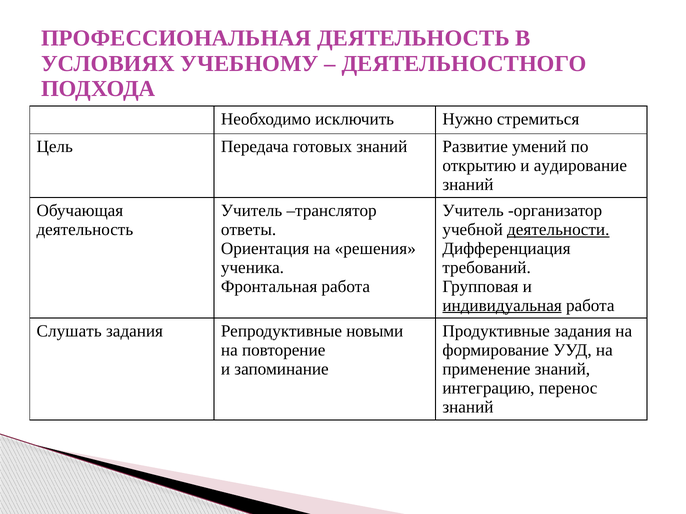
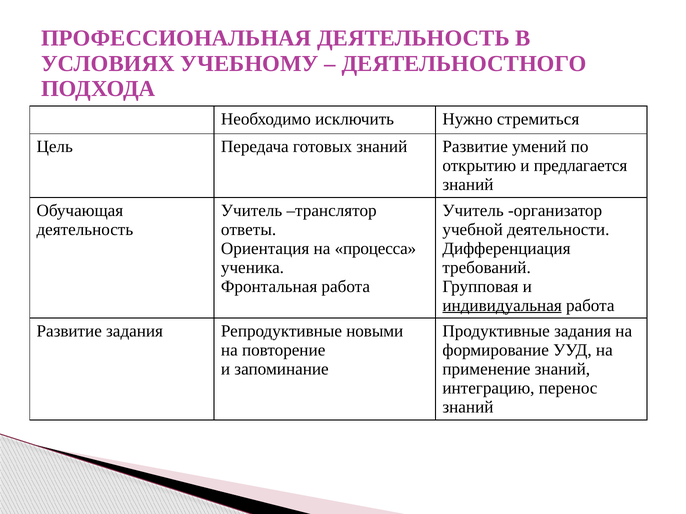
аудирование: аудирование -> предлагается
деятельности underline: present -> none
решения: решения -> процесса
Слушать at (69, 332): Слушать -> Развитие
